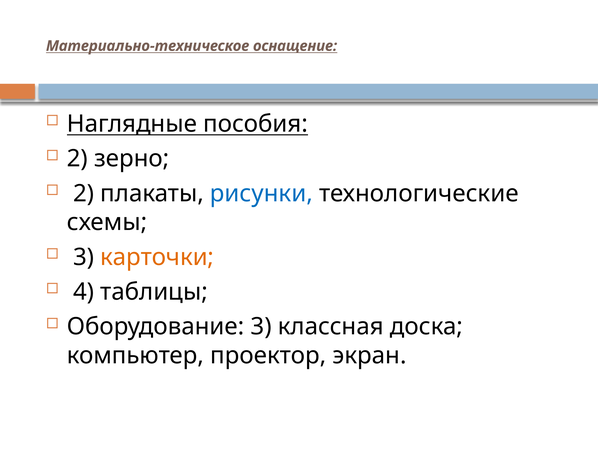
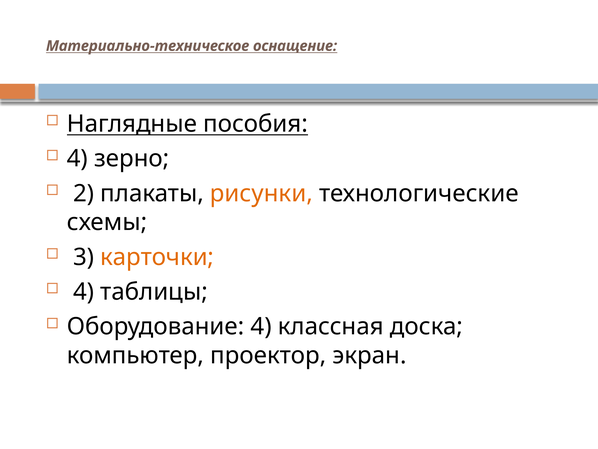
2 at (77, 158): 2 -> 4
рисунки colour: blue -> orange
Оборудование 3: 3 -> 4
